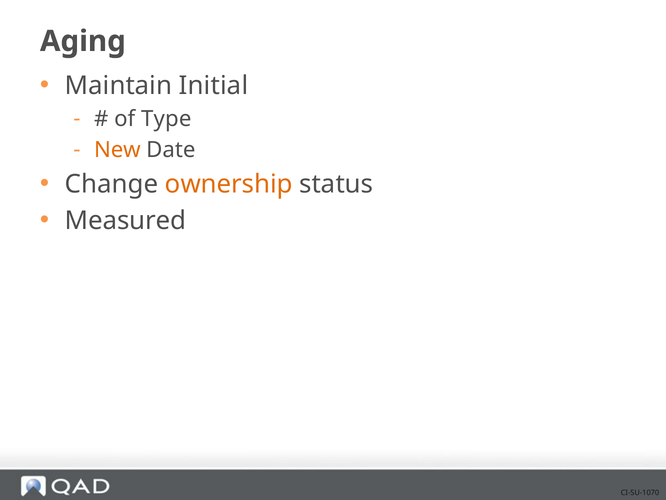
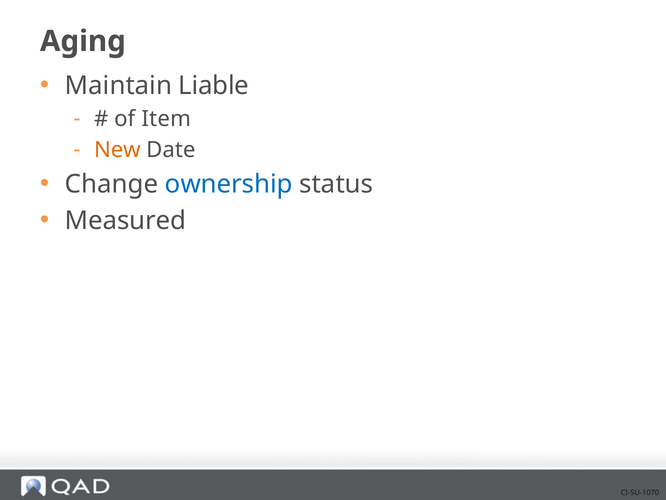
Initial: Initial -> Liable
Type: Type -> Item
ownership colour: orange -> blue
